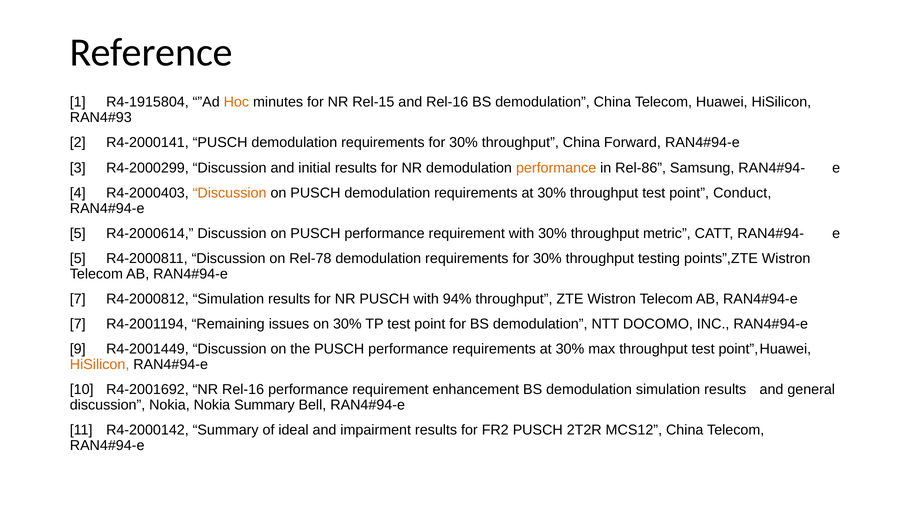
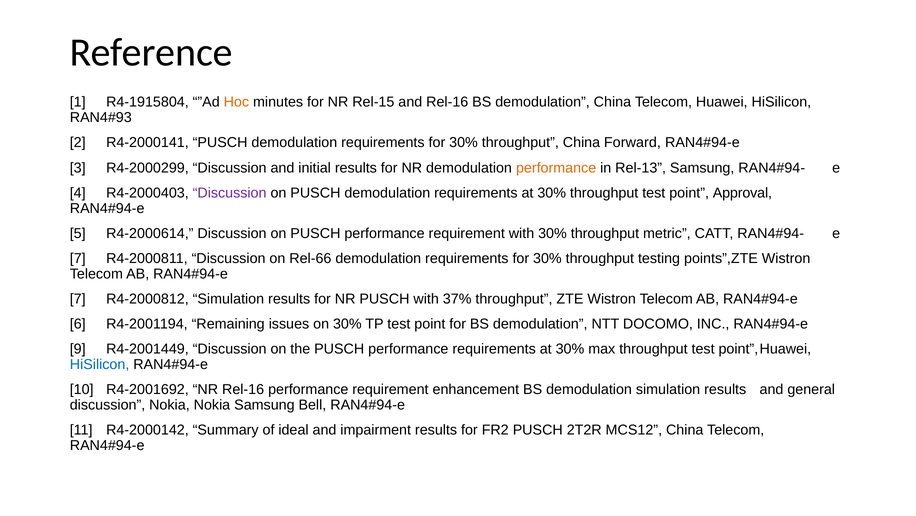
Rel-86: Rel-86 -> Rel-13
Discussion at (230, 193) colour: orange -> purple
Conduct: Conduct -> Approval
5 at (78, 258): 5 -> 7
Rel-78: Rel-78 -> Rel-66
94%: 94% -> 37%
7 at (78, 324): 7 -> 6
HiSilicon at (100, 364) colour: orange -> blue
Nokia Summary: Summary -> Samsung
